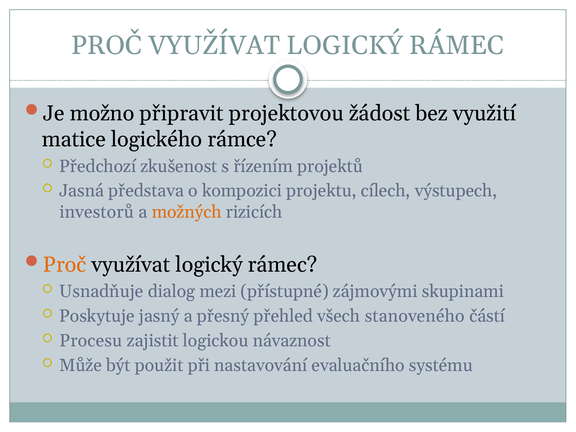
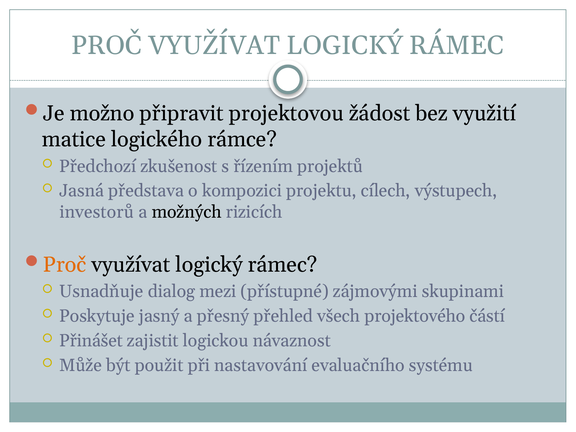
možných colour: orange -> black
stanoveného: stanoveného -> projektového
Procesu: Procesu -> Přinášet
